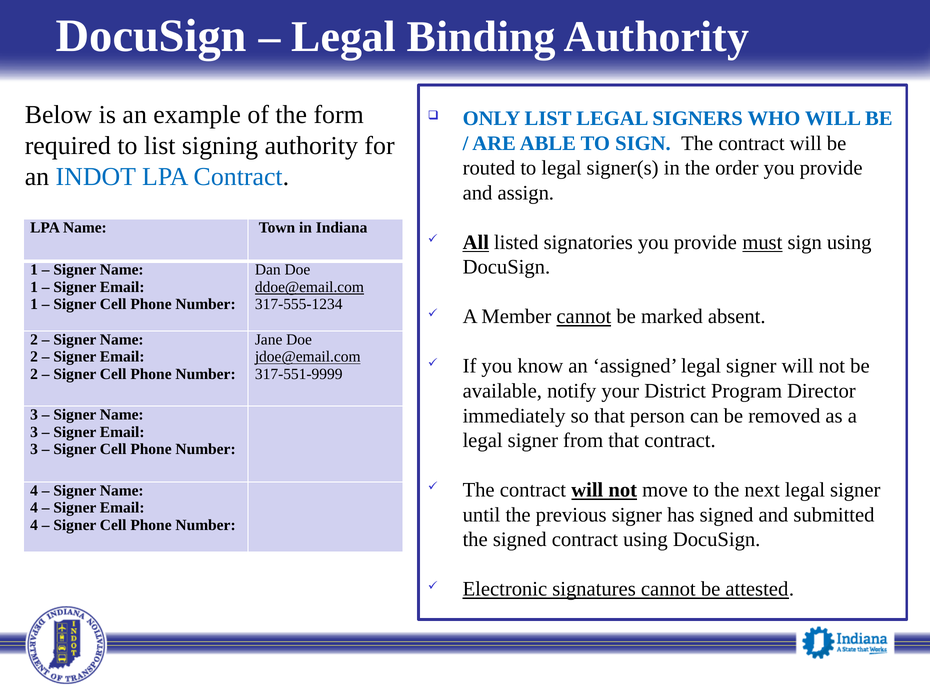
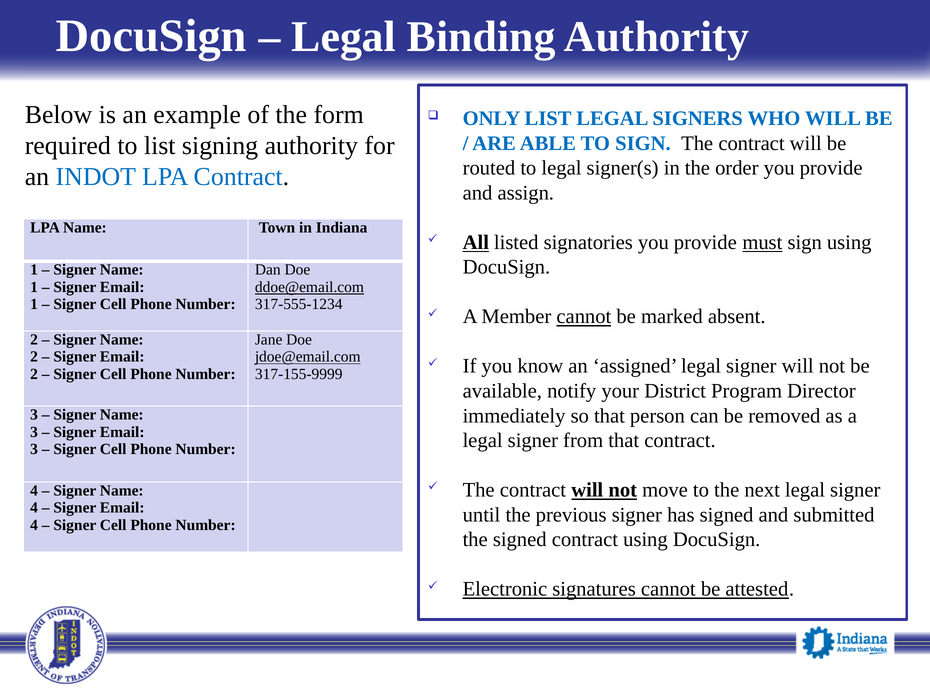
317-551-9999: 317-551-9999 -> 317-155-9999
